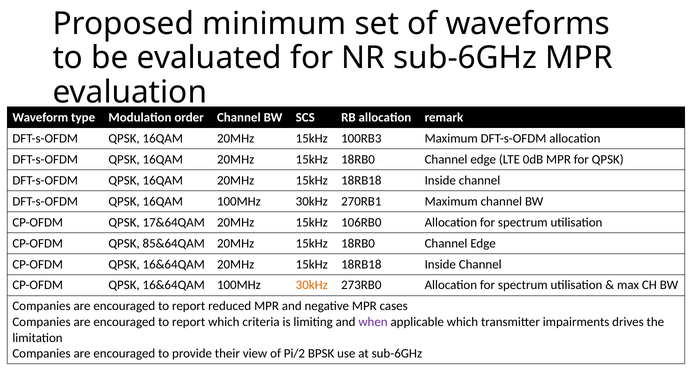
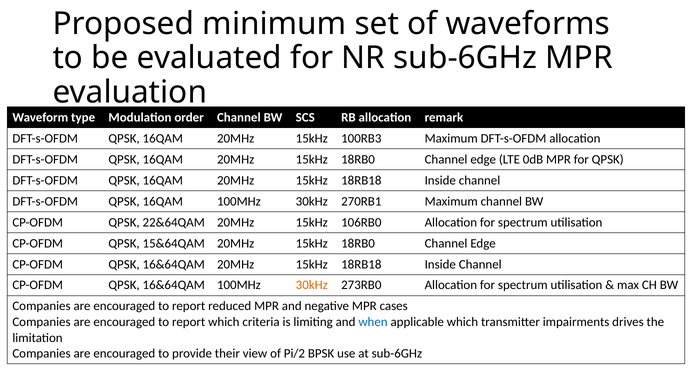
17&64QAM: 17&64QAM -> 22&64QAM
85&64QAM: 85&64QAM -> 15&64QAM
when colour: purple -> blue
